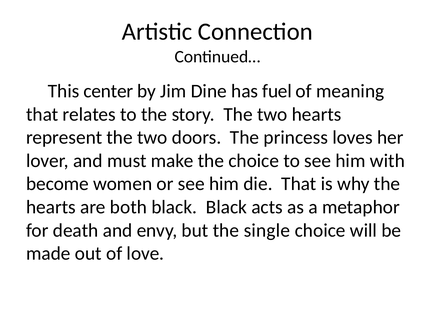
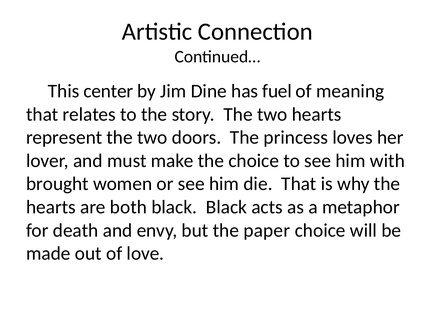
become: become -> brought
single: single -> paper
